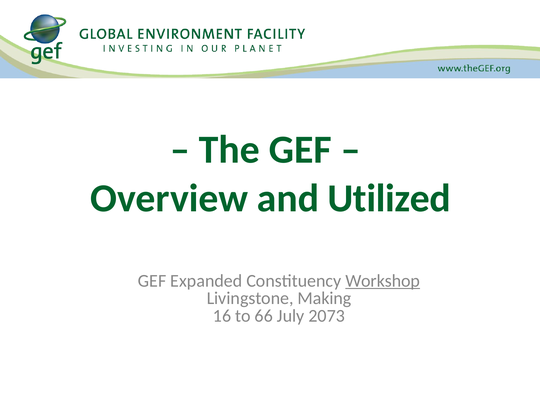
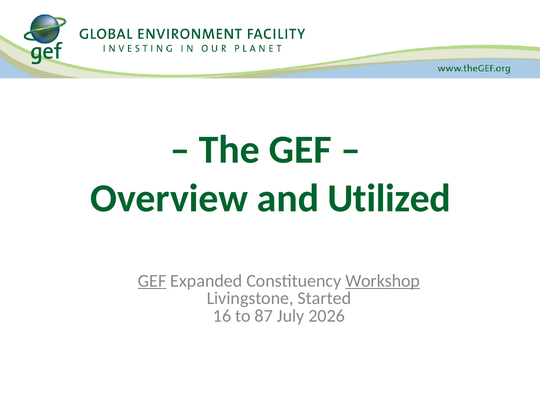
GEF at (152, 281) underline: none -> present
Making: Making -> Started
66: 66 -> 87
2073: 2073 -> 2026
